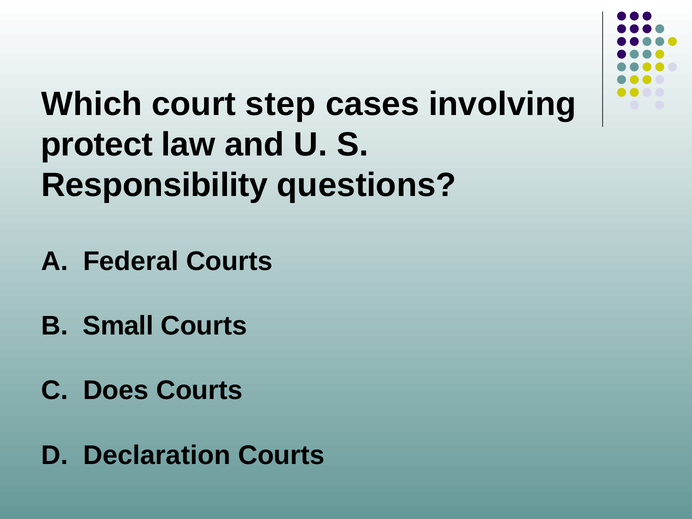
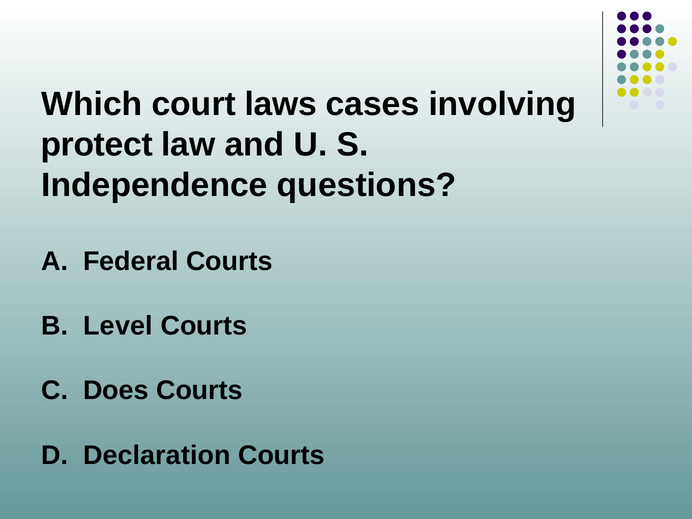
step: step -> laws
Responsibility: Responsibility -> Independence
Small: Small -> Level
